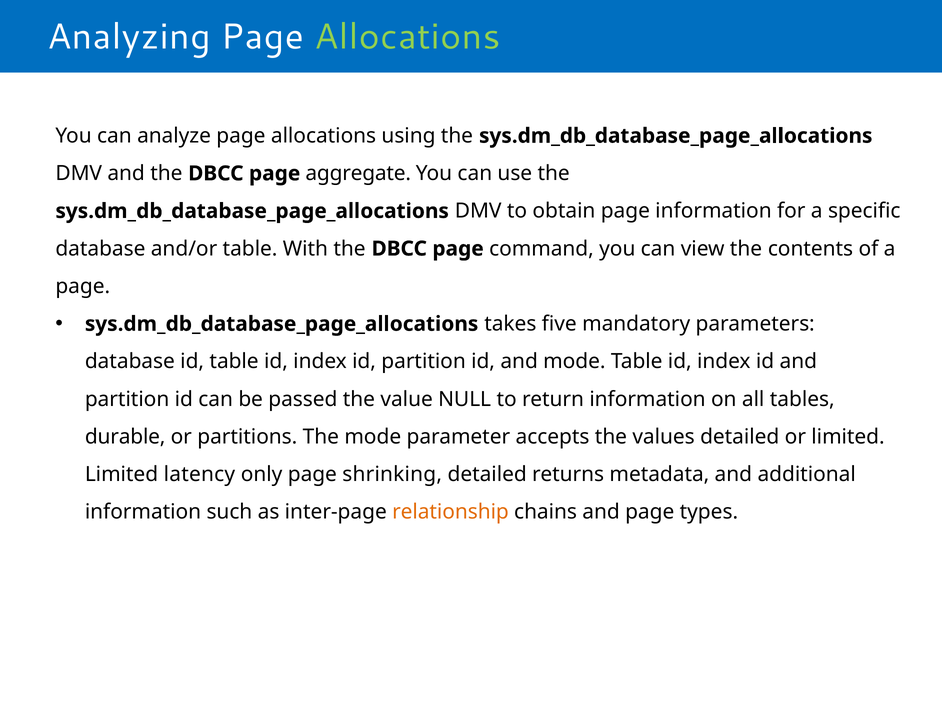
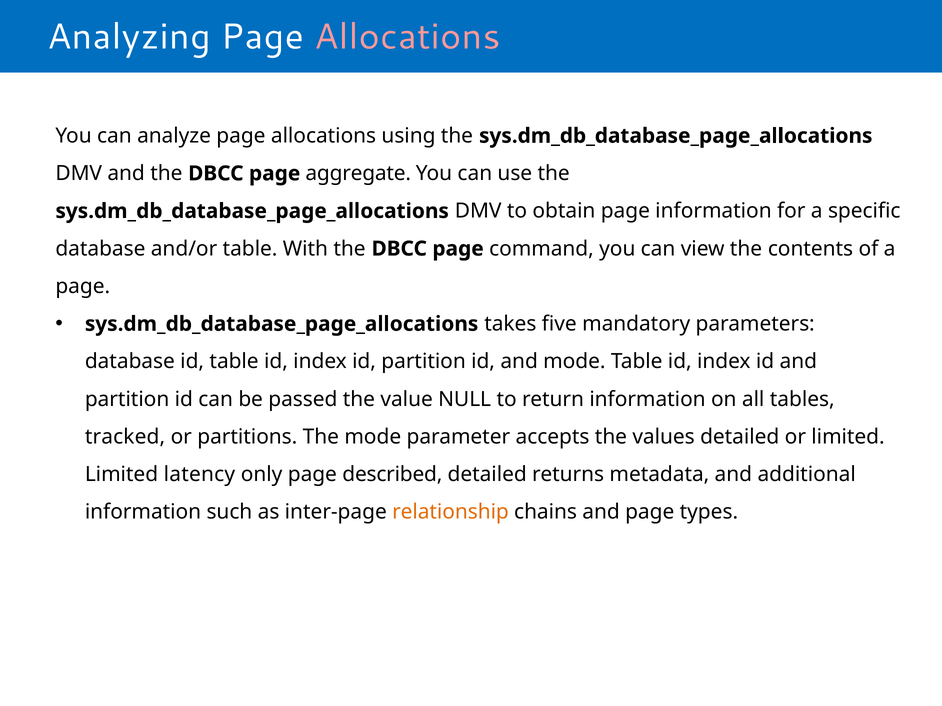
Allocations at (407, 37) colour: light green -> pink
durable: durable -> tracked
shrinking: shrinking -> described
